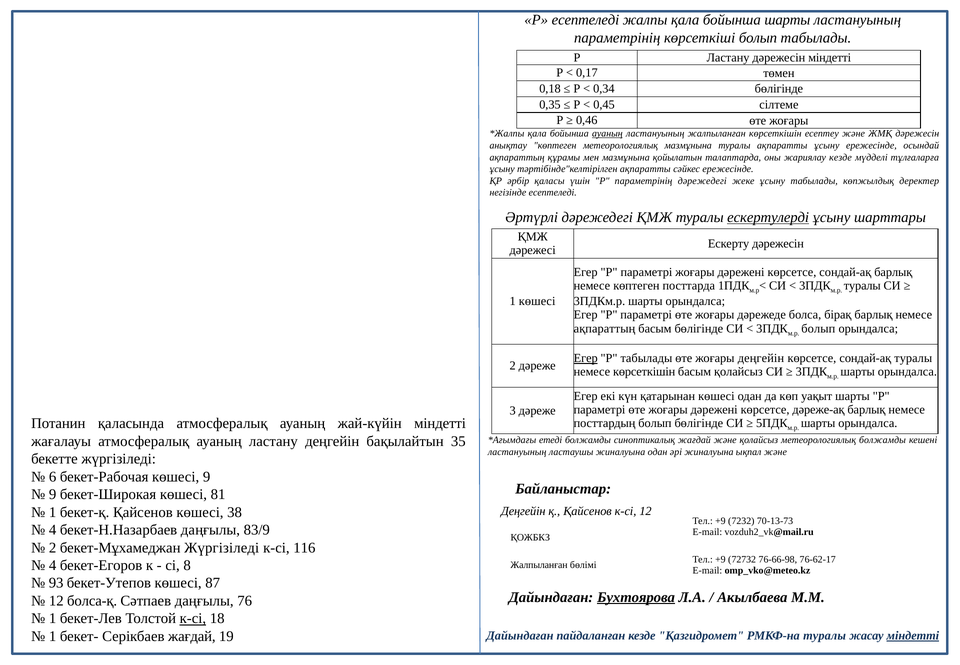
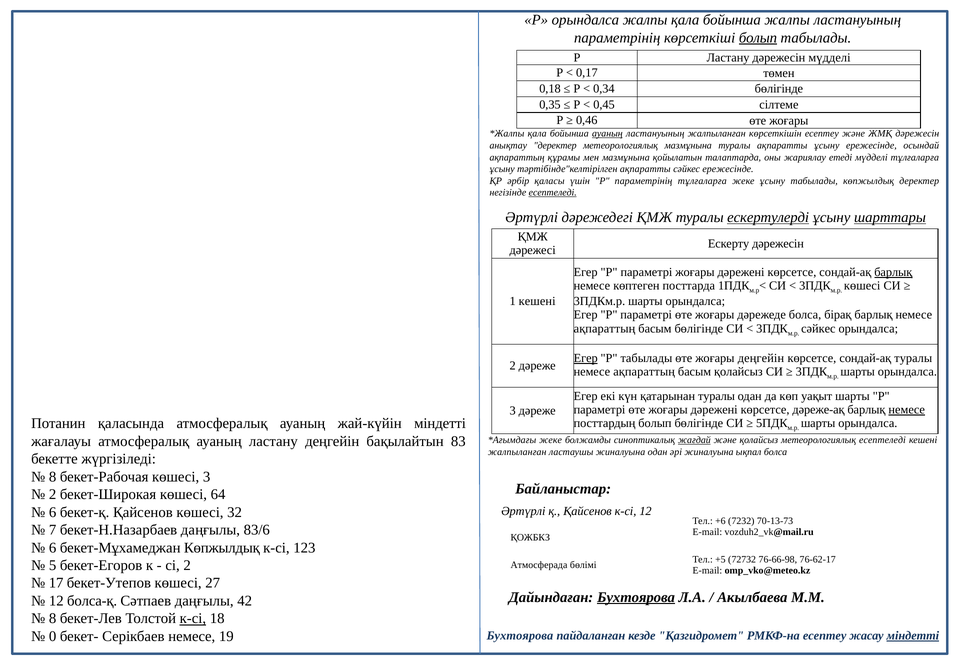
Р есептеледі: есептеледі -> орындалса
бойынша шарты: шарты -> жалпы
болып at (758, 38) underline: none -> present
дәрежесін міндетті: міндетті -> мүдделі
анықтау көптеген: көптеген -> деректер
жариялау кезде: кезде -> етеді
параметрінің дәрежедегі: дәрежедегі -> тұлғаларға
есептеледі at (553, 193) underline: none -> present
шарттары underline: none -> present
барлық at (893, 272) underline: none -> present
туралы at (862, 286): туралы -> көшесі
1 көшесі: көшесі -> кешені
болып at (818, 328): болып -> сәйкес
көрсеткішін at (644, 372): көрсеткішін -> ақпараттың
қатарынан көшесі: көшесі -> туралы
немесе at (907, 409) underline: none -> present
35: 35 -> 83
етеді at (551, 440): етеді -> жеке
жағдай at (694, 440) underline: none -> present
метеорологиялық болжамды: болжамды -> есептеледі
ластануының at (517, 452): ластануының -> жалпыланған
ықпал және: және -> болса
6 at (53, 476): 6 -> 8
көшесі 9: 9 -> 3
9 at (53, 494): 9 -> 2
81: 81 -> 64
Деңгейін at (523, 511): Деңгейін -> Әртүрлі
1 at (53, 512): 1 -> 6
38: 38 -> 32
+9 at (720, 521): +9 -> +6
4 at (53, 530): 4 -> 7
83/9: 83/9 -> 83/6
2 at (53, 547): 2 -> 6
бекет-Мұхамеджан Жүргізіледі: Жүргізіледі -> Көпжылдық
116: 116 -> 123
+9 at (720, 559): +9 -> +5
4 at (53, 565): 4 -> 5
сі 8: 8 -> 2
Жалпыланған at (539, 564): Жалпыланған -> Атмосферада
93: 93 -> 17
87: 87 -> 27
76: 76 -> 42
1 at (53, 618): 1 -> 8
1 at (53, 636): 1 -> 0
Серікбаев жағдай: жағдай -> немесе
Дайындаған at (520, 635): Дайындаған -> Бухтоярова
РМКФ-на туралы: туралы -> есептеу
